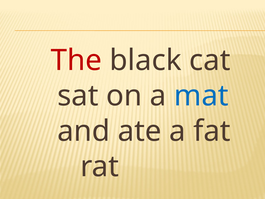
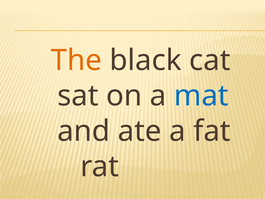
The colour: red -> orange
